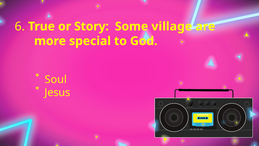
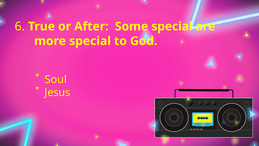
Story: Story -> After
Some village: village -> special
